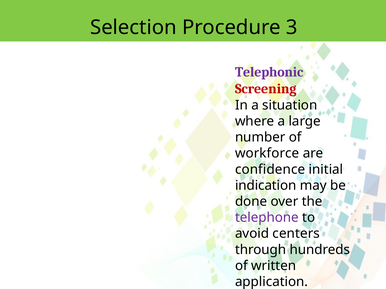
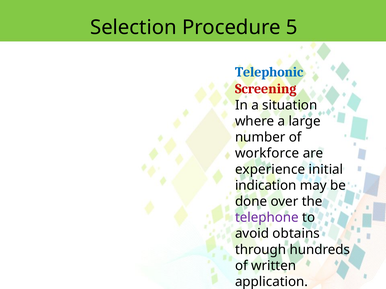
3: 3 -> 5
Telephonic colour: purple -> blue
confidence: confidence -> experience
centers: centers -> obtains
